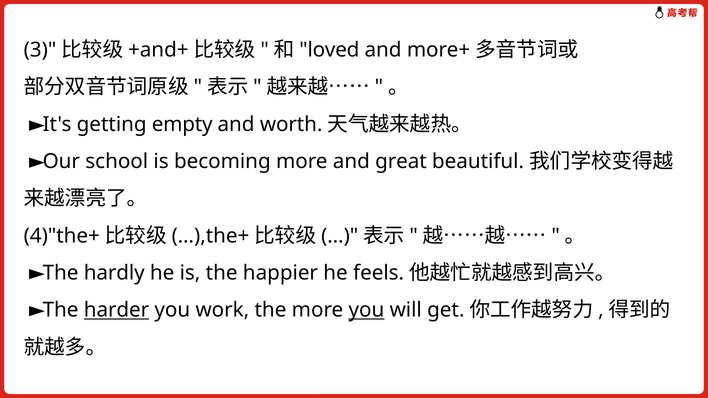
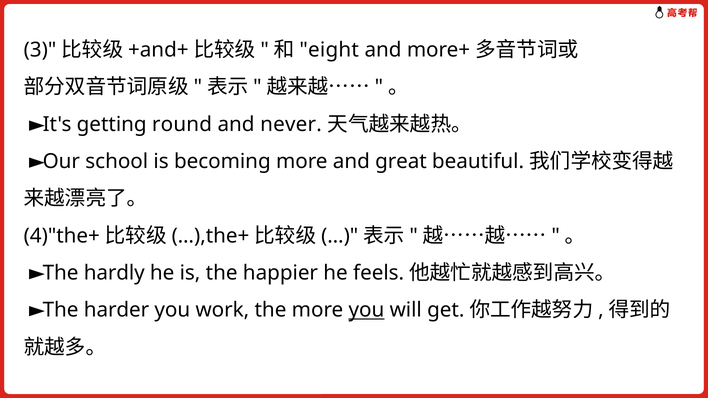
loved: loved -> eight
empty: empty -> round
worth: worth -> never
harder underline: present -> none
